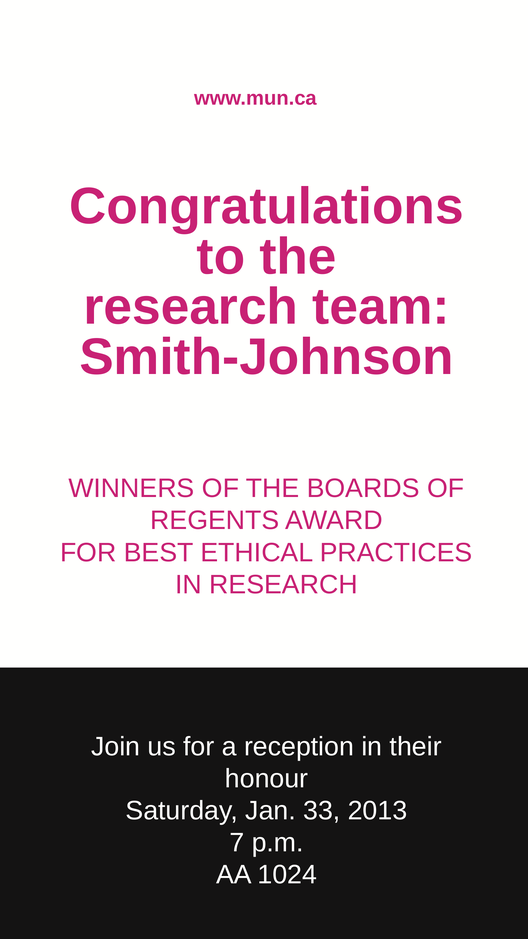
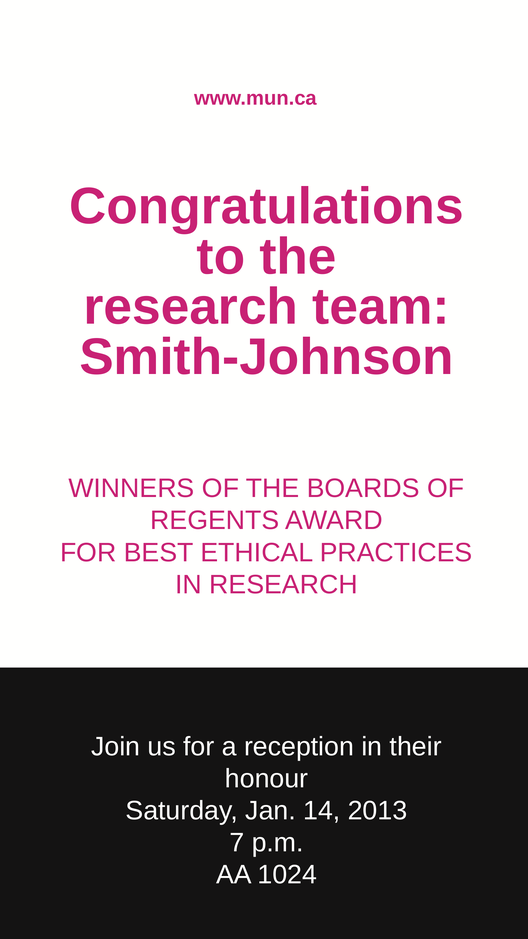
33: 33 -> 14
